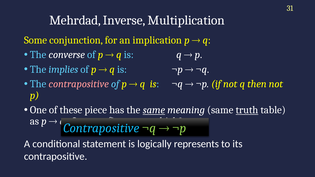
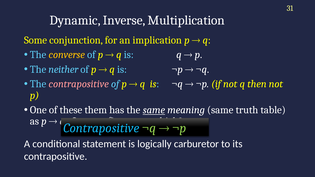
Mehrdad: Mehrdad -> Dynamic
converse colour: white -> yellow
implies: implies -> neither
piece: piece -> them
truth underline: present -> none
represents: represents -> carburetor
